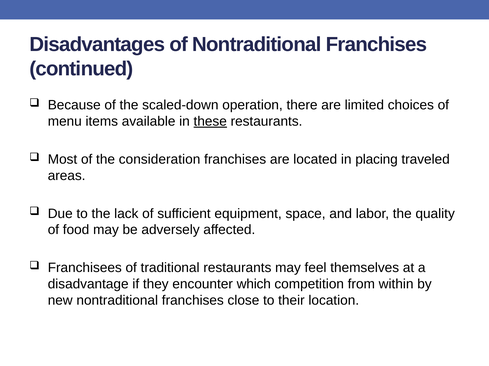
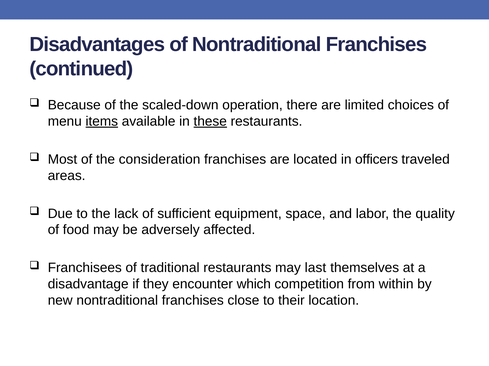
items underline: none -> present
placing: placing -> officers
feel: feel -> last
